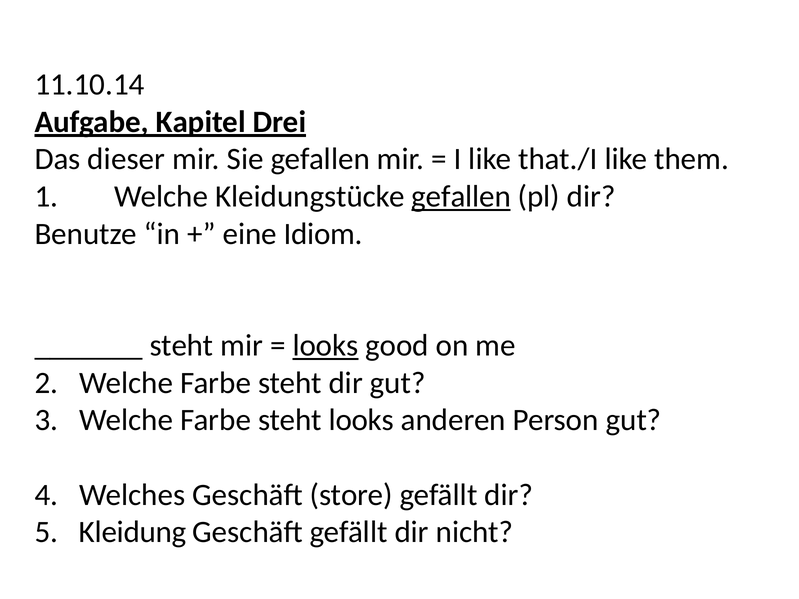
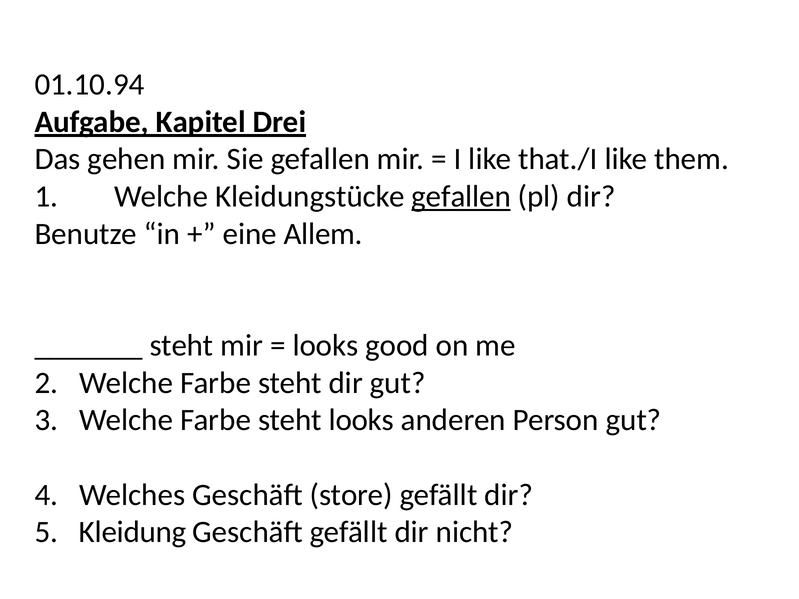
11.10.14: 11.10.14 -> 01.10.94
dieser: dieser -> gehen
Idiom: Idiom -> Allem
looks at (325, 346) underline: present -> none
